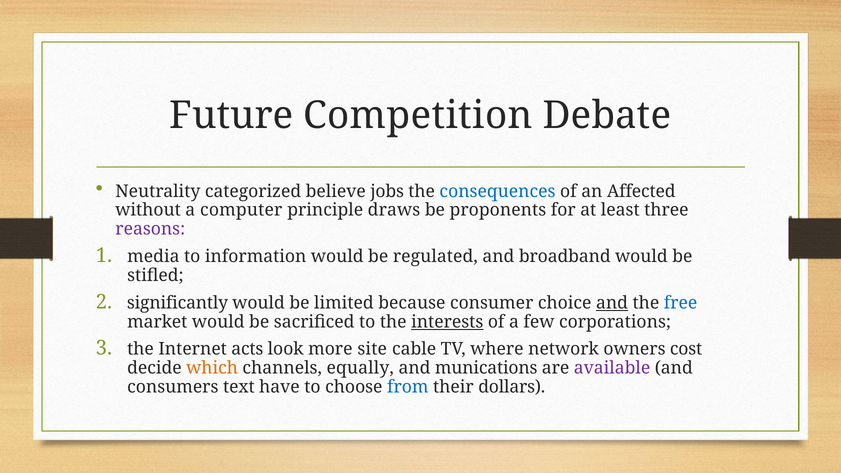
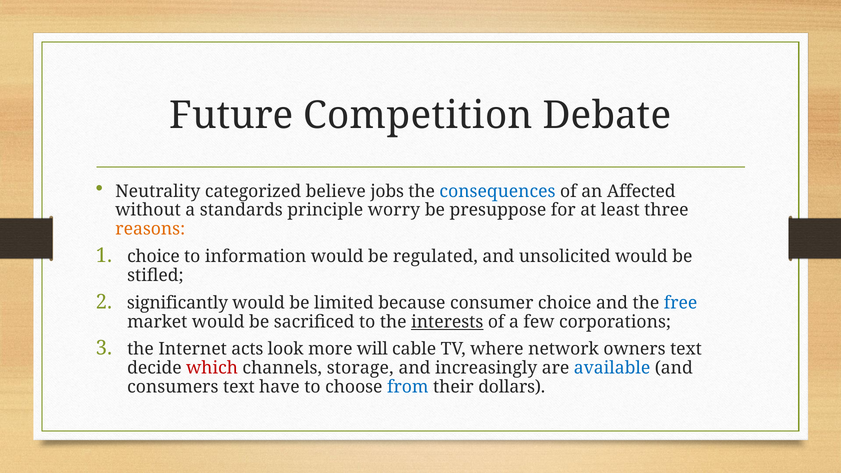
computer: computer -> standards
draws: draws -> worry
proponents: proponents -> presuppose
reasons colour: purple -> orange
media at (153, 257): media -> choice
broadband: broadband -> unsolicited
and at (612, 303) underline: present -> none
site: site -> will
owners cost: cost -> text
which colour: orange -> red
equally: equally -> storage
munications: munications -> increasingly
available colour: purple -> blue
